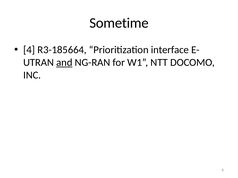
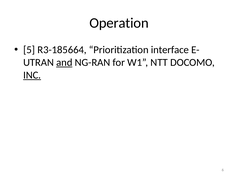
Sometime: Sometime -> Operation
4: 4 -> 5
INC underline: none -> present
